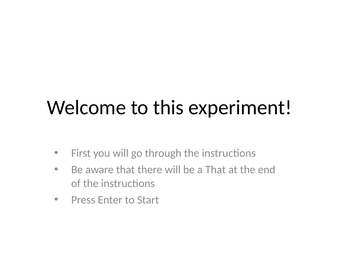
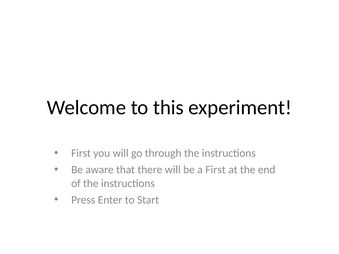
a That: That -> First
